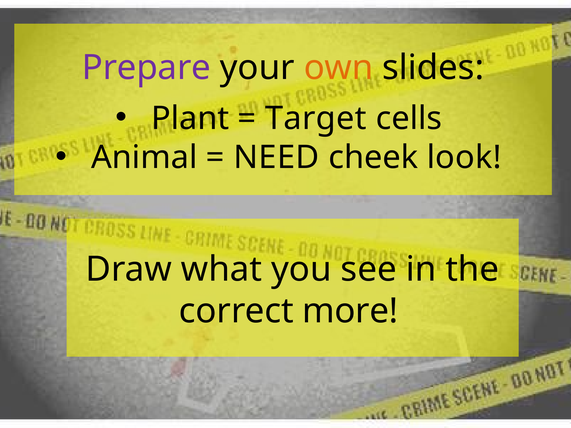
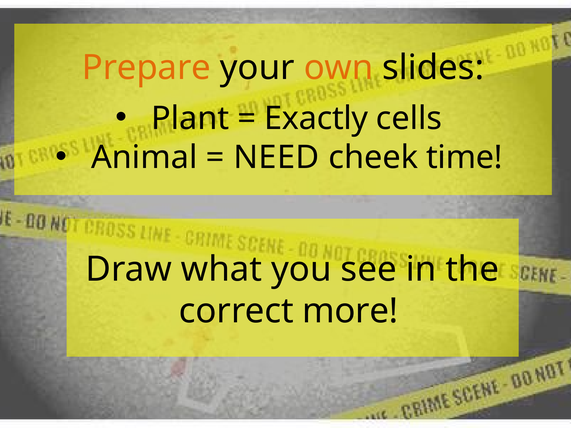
Prepare colour: purple -> orange
Target: Target -> Exactly
look: look -> time
